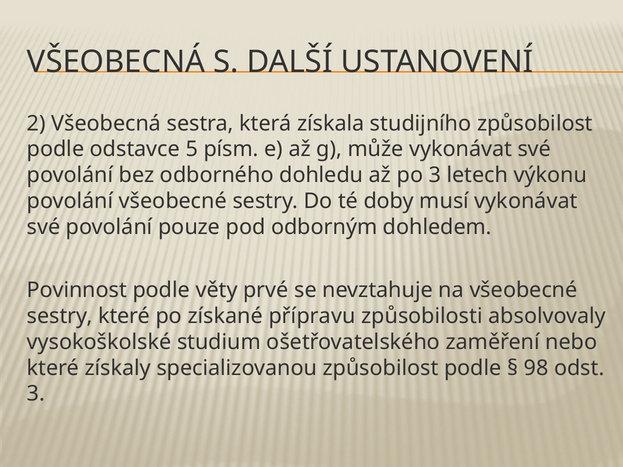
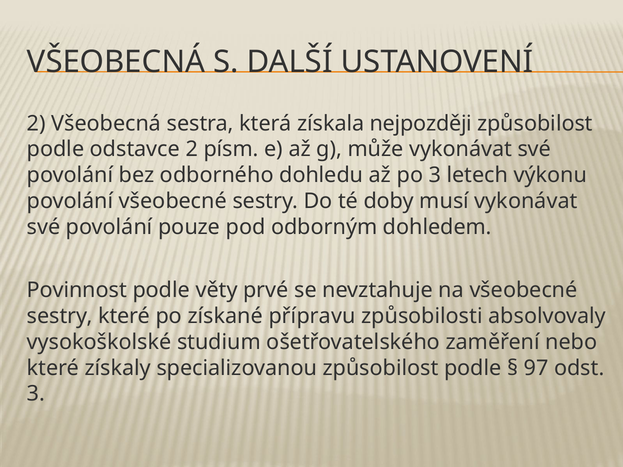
studijního: studijního -> nejpozději
odstavce 5: 5 -> 2
98: 98 -> 97
